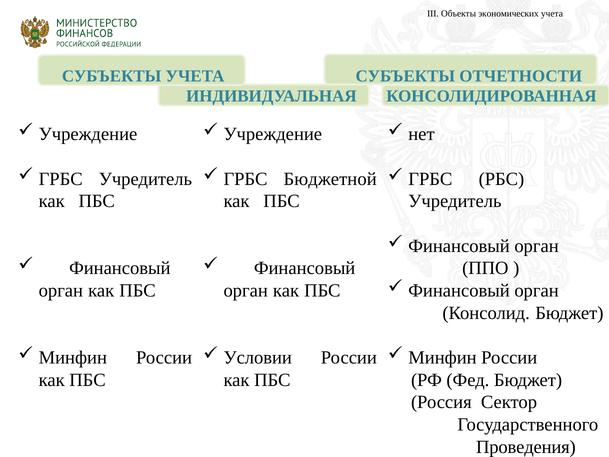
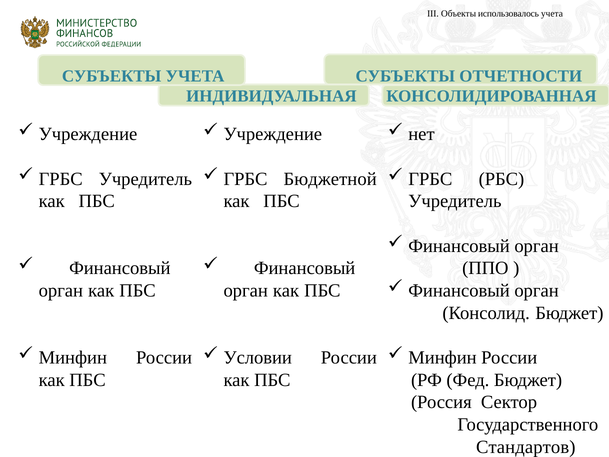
экономических: экономических -> использовалось
Проведения: Проведения -> Стандартов
